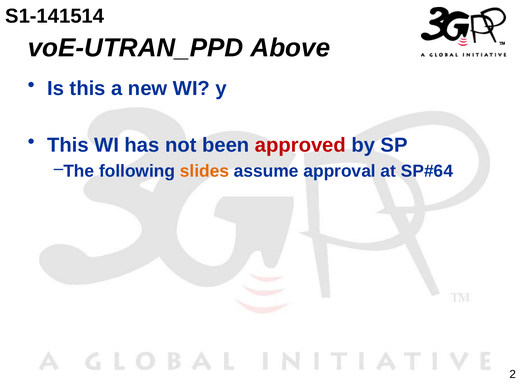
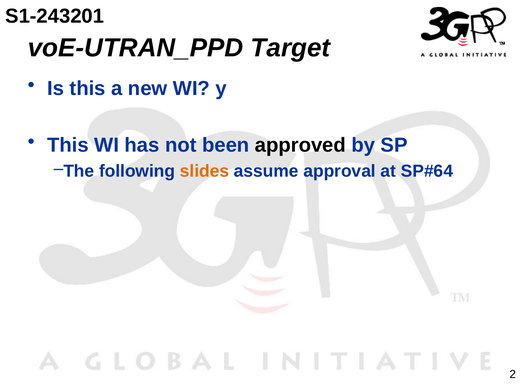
S1-141514: S1-141514 -> S1-243201
Above: Above -> Target
approved colour: red -> black
